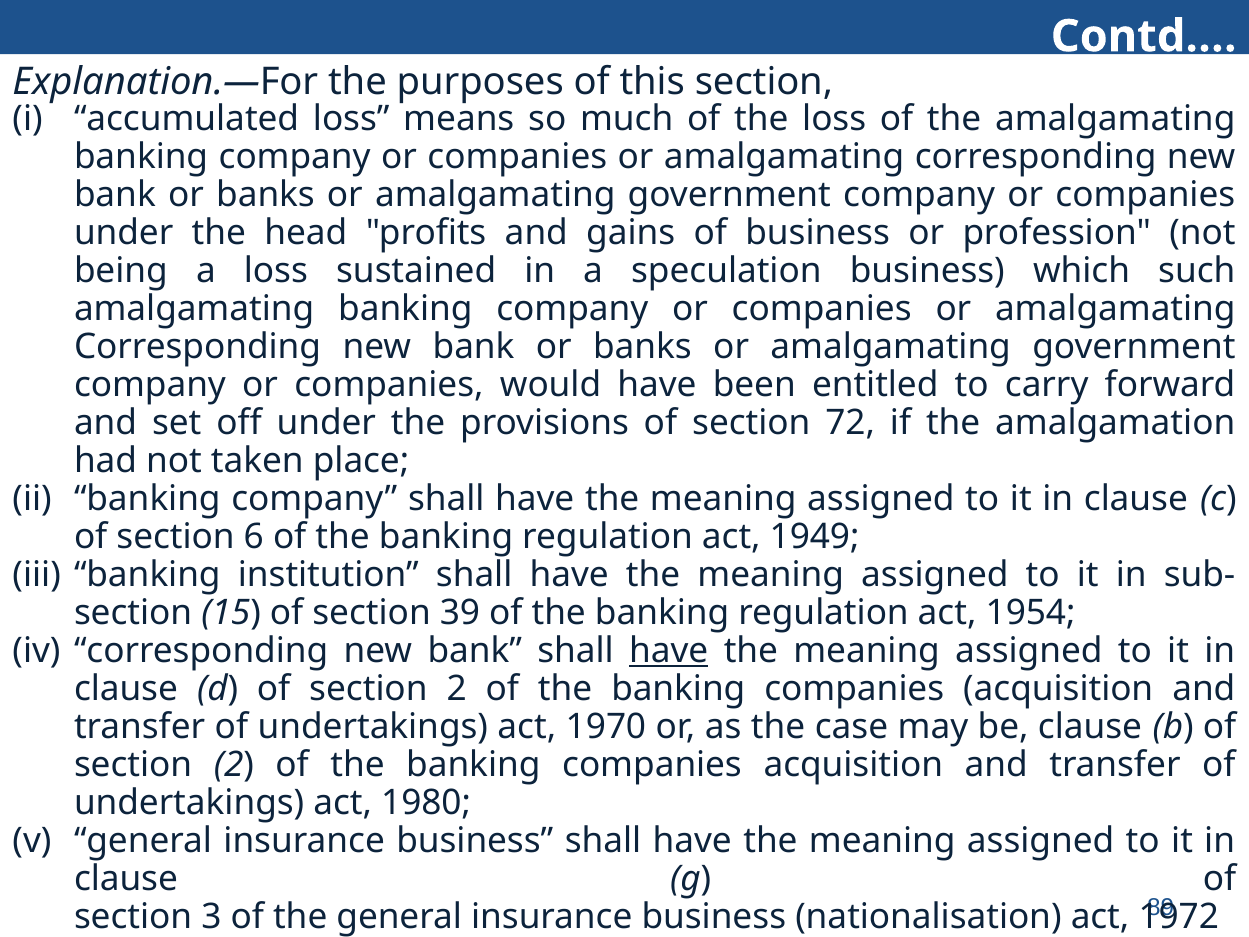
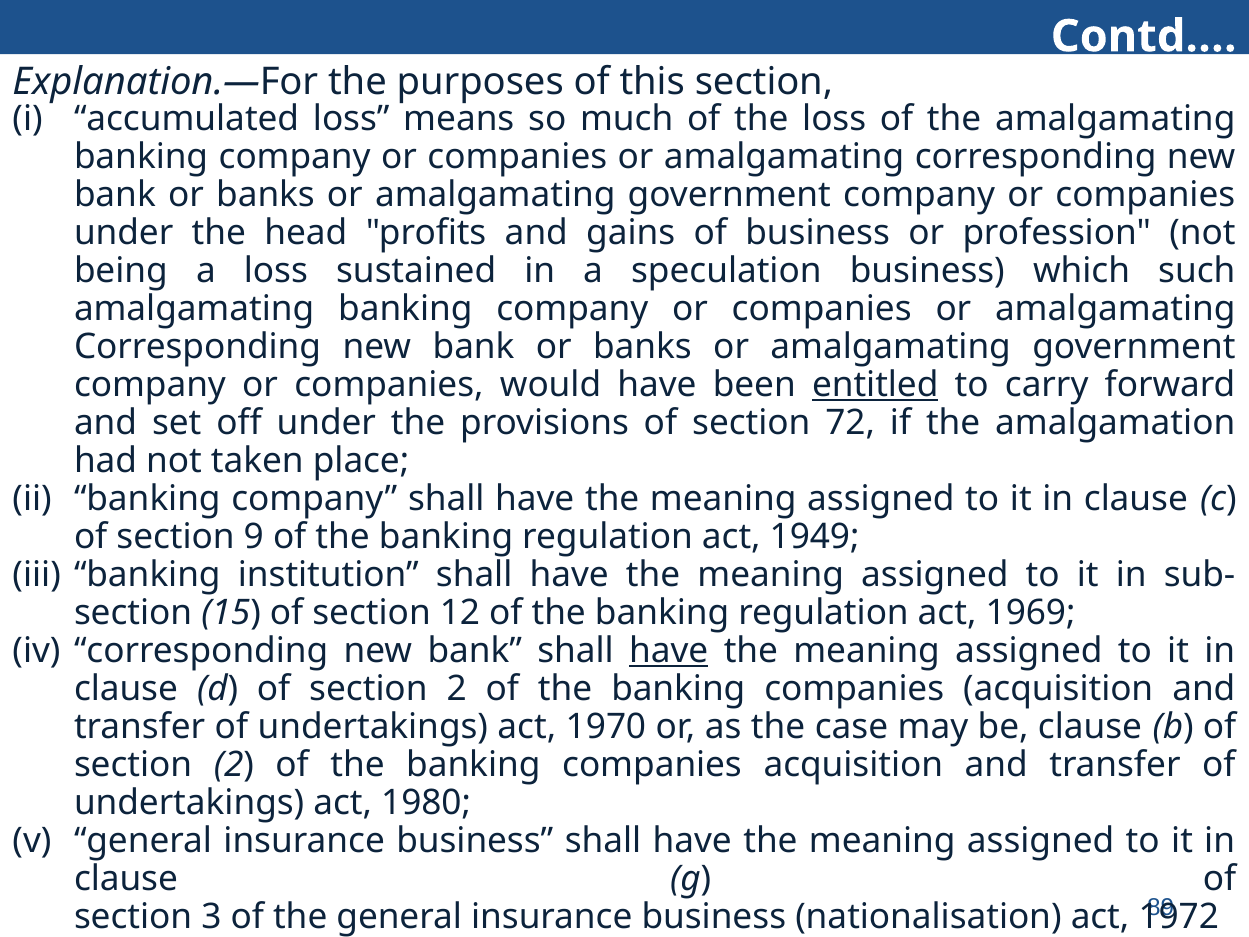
entitled underline: none -> present
6: 6 -> 9
39: 39 -> 12
1954: 1954 -> 1969
